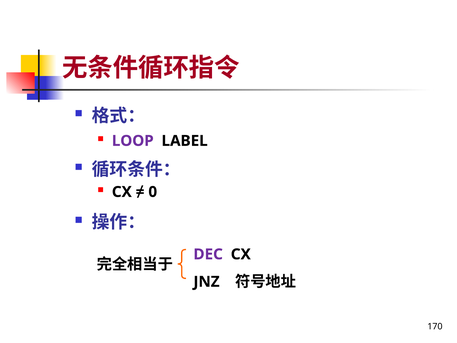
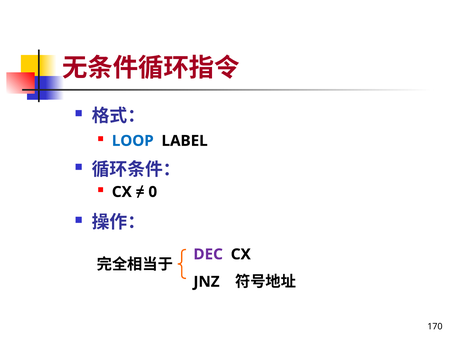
LOOP colour: purple -> blue
